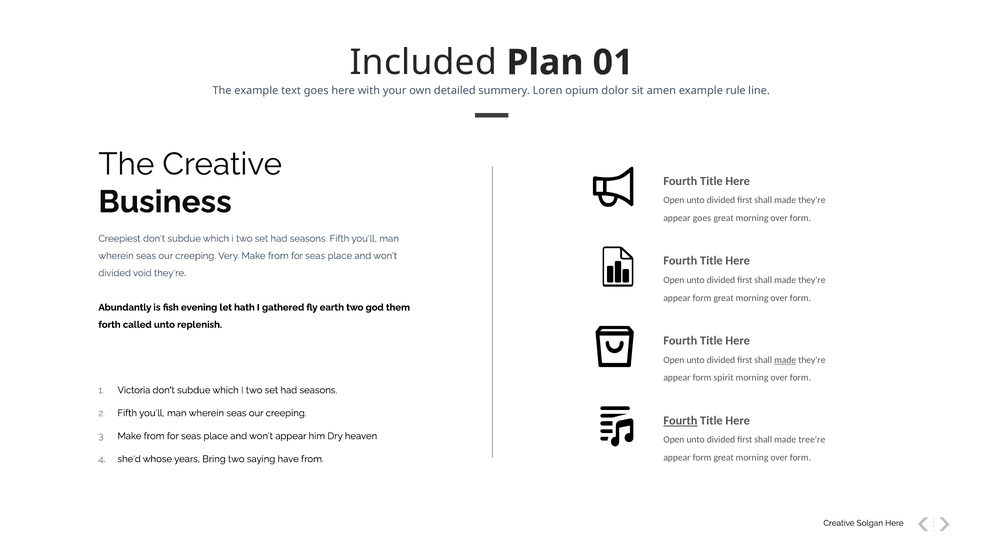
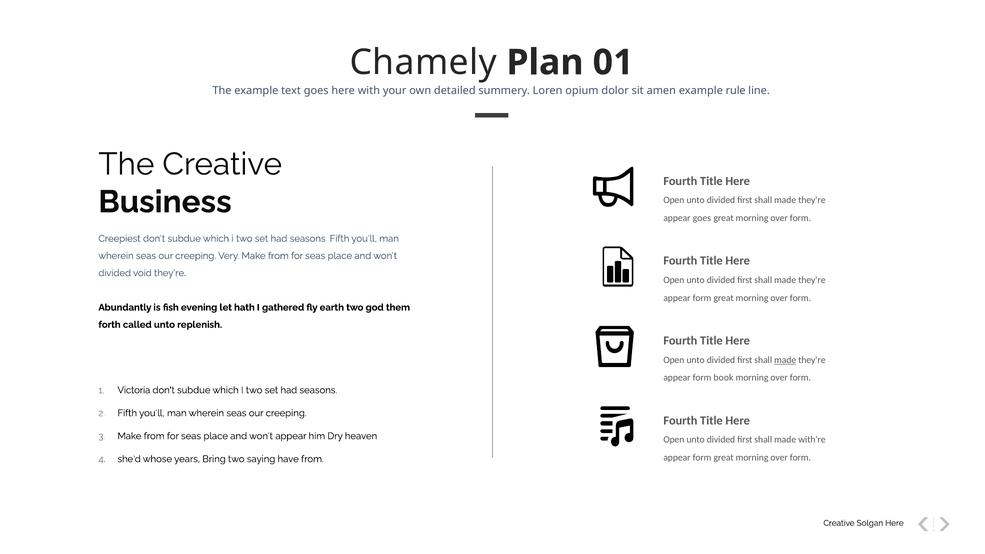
Included: Included -> Chamely
spirit: spirit -> book
Fourth at (680, 421) underline: present -> none
tree're: tree're -> with're
